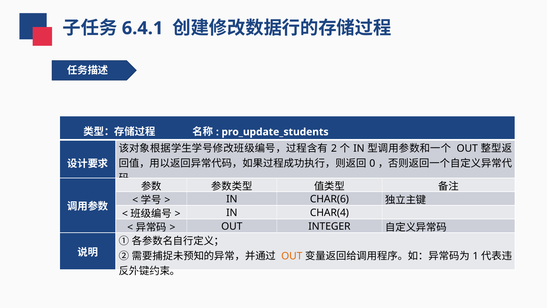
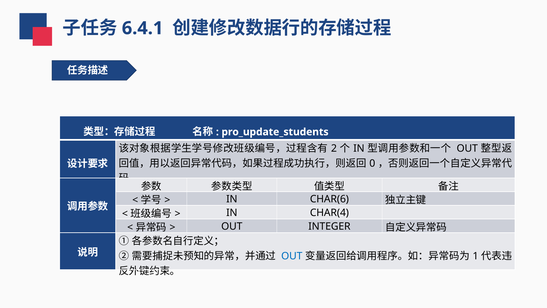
OUT at (292, 256) colour: orange -> blue
